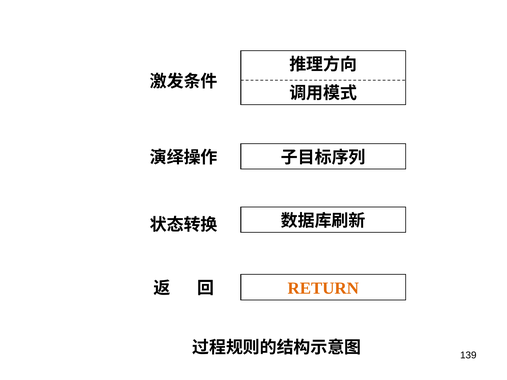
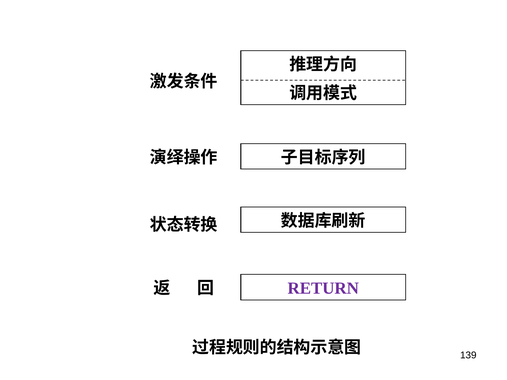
RETURN colour: orange -> purple
